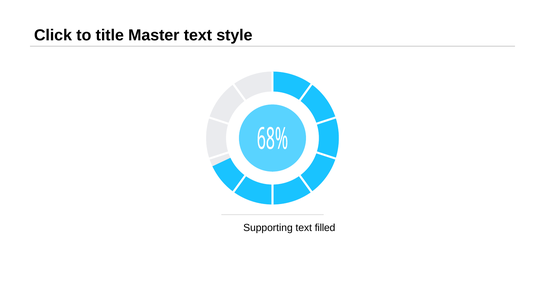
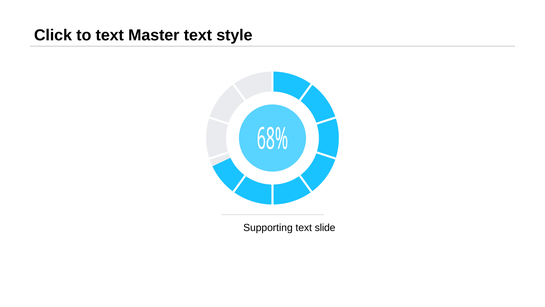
to title: title -> text
filled: filled -> slide
